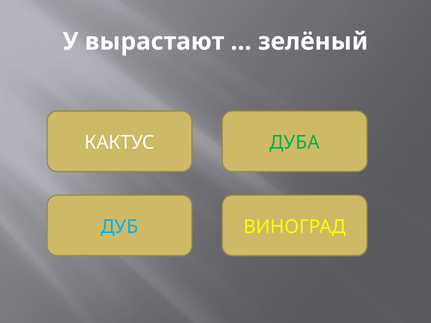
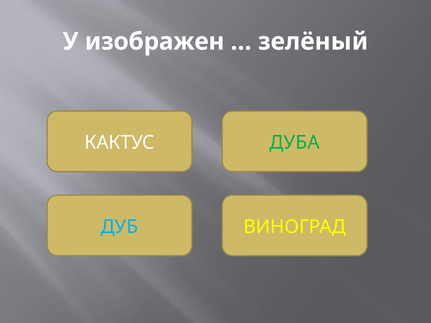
вырастают: вырастают -> изображен
